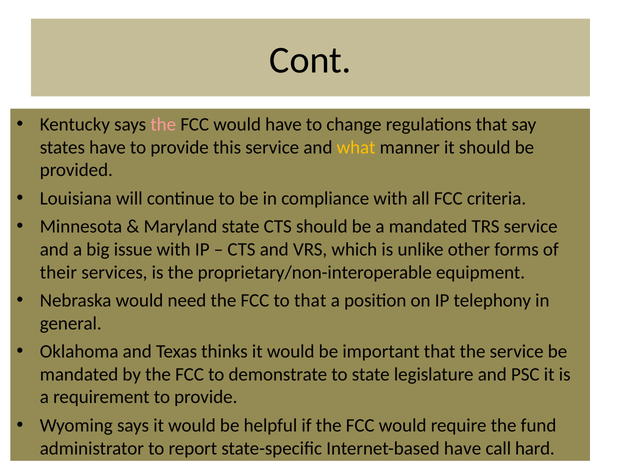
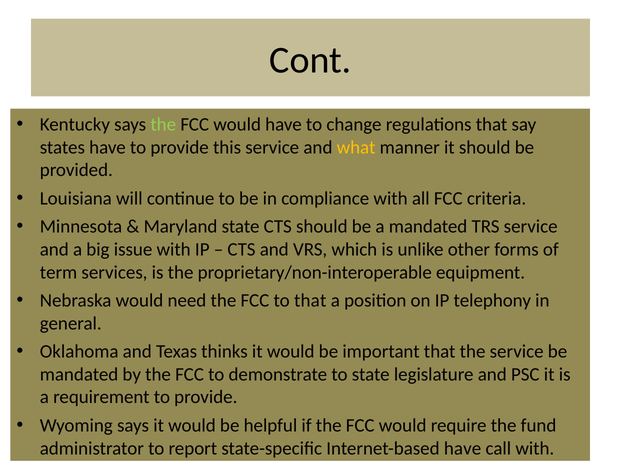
the at (163, 124) colour: pink -> light green
their: their -> term
call hard: hard -> with
